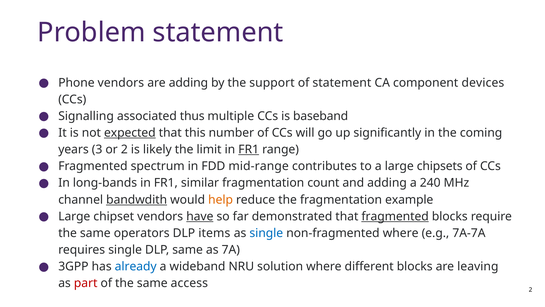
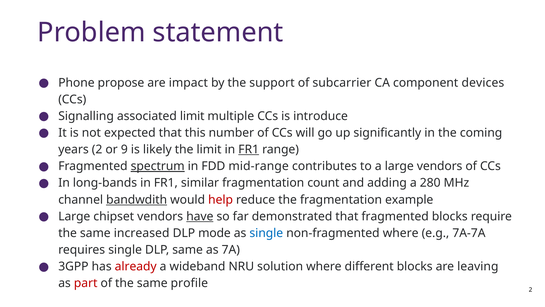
Phone vendors: vendors -> propose
are adding: adding -> impact
of statement: statement -> subcarrier
associated thus: thus -> limit
baseband: baseband -> introduce
expected underline: present -> none
years 3: 3 -> 2
or 2: 2 -> 9
spectrum underline: none -> present
large chipsets: chipsets -> vendors
240: 240 -> 280
help colour: orange -> red
fragmented at (395, 216) underline: present -> none
operators: operators -> increased
items: items -> mode
already colour: blue -> red
access: access -> profile
